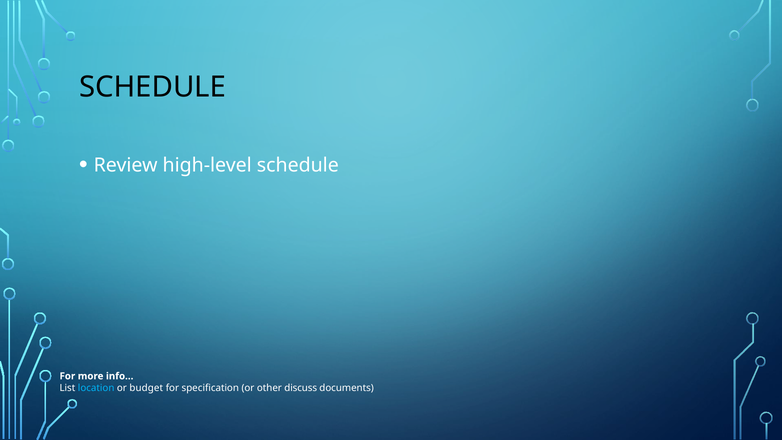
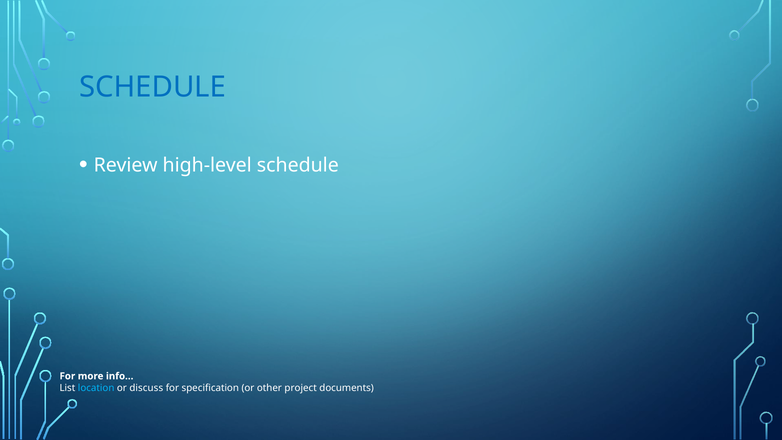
SCHEDULE at (153, 87) colour: black -> blue
budget: budget -> discuss
discuss: discuss -> project
